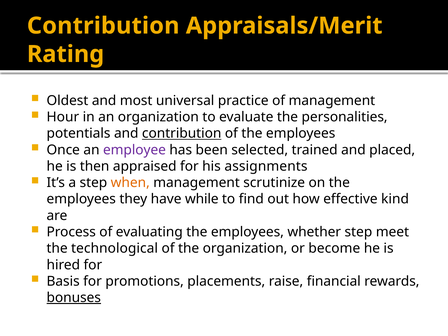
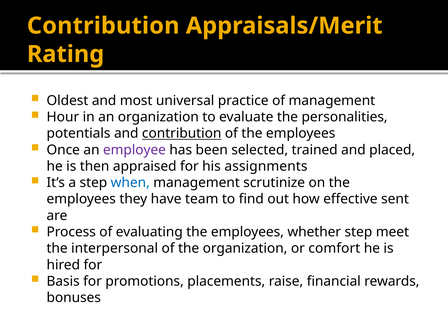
when colour: orange -> blue
while: while -> team
kind: kind -> sent
technological: technological -> interpersonal
become: become -> comfort
bonuses underline: present -> none
